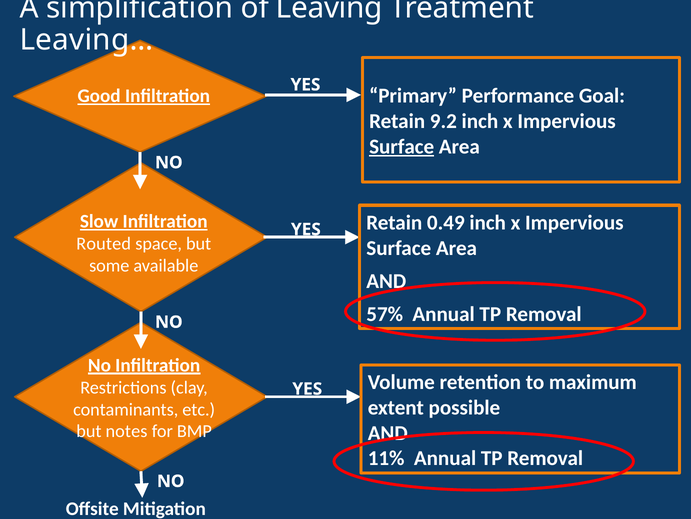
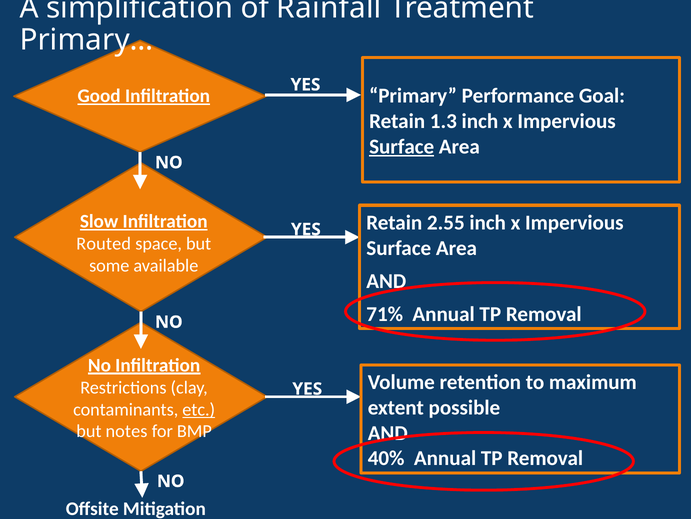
Leaving: Leaving -> Rainfall
Leaving…: Leaving… -> Primary…
9.2: 9.2 -> 1.3
0.49: 0.49 -> 2.55
57%: 57% -> 71%
etc underline: none -> present
11%: 11% -> 40%
